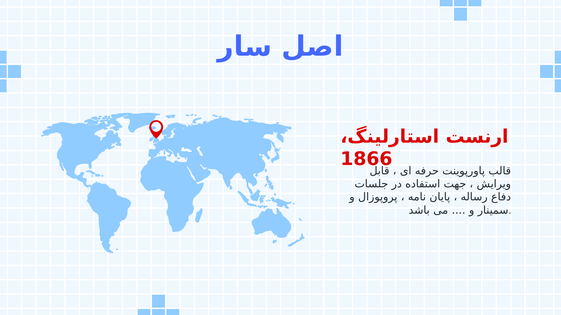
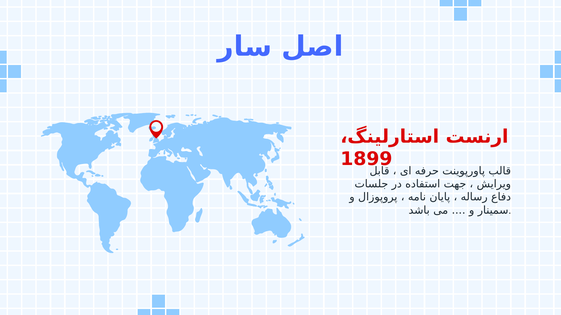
1866: 1866 -> 1899
